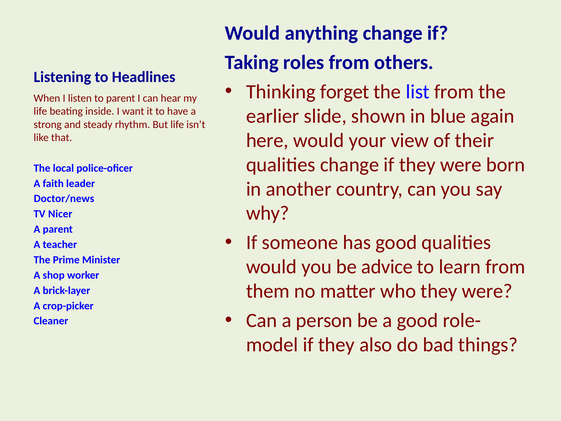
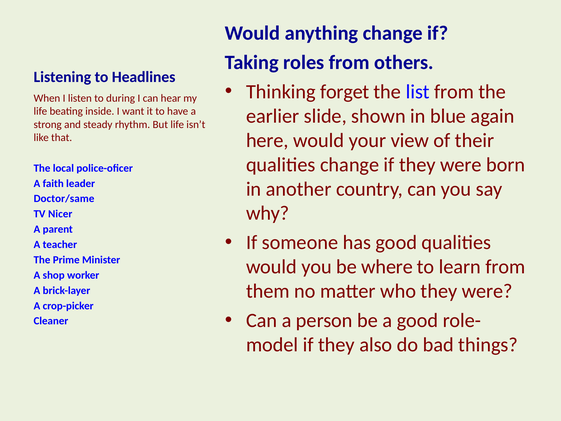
to parent: parent -> during
Doctor/news: Doctor/news -> Doctor/same
advice: advice -> where
